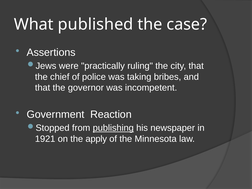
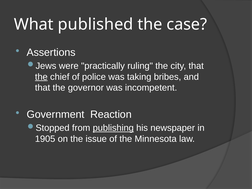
the at (41, 77) underline: none -> present
1921: 1921 -> 1905
apply: apply -> issue
